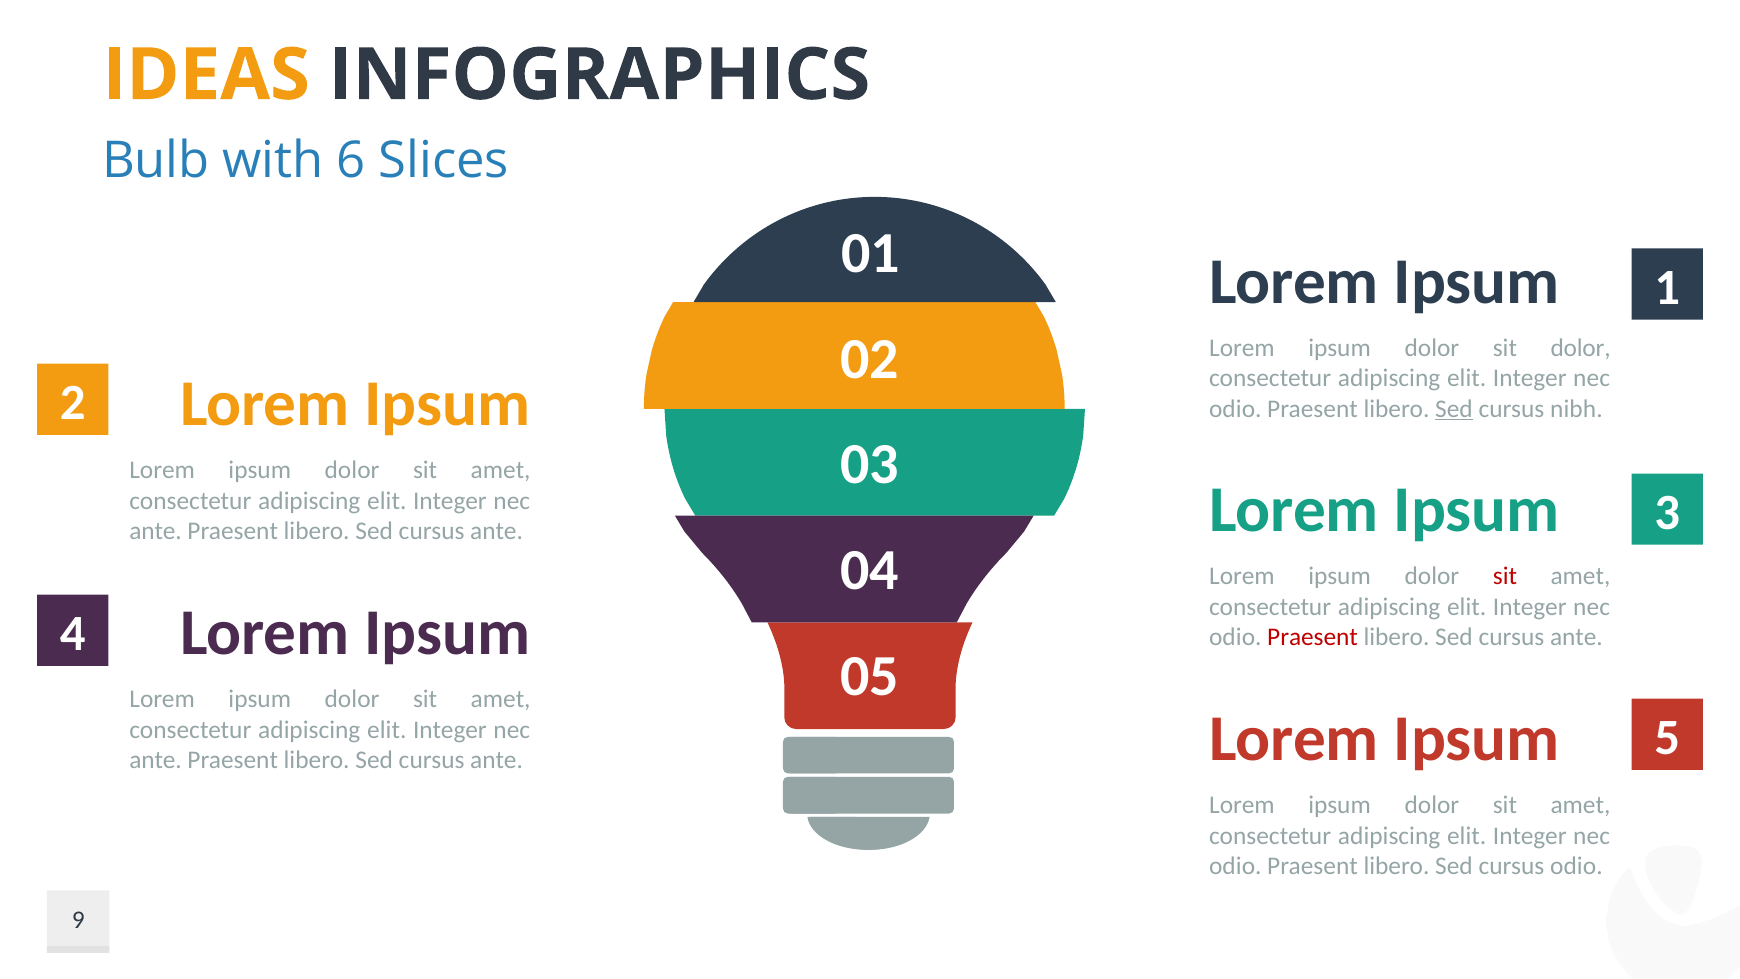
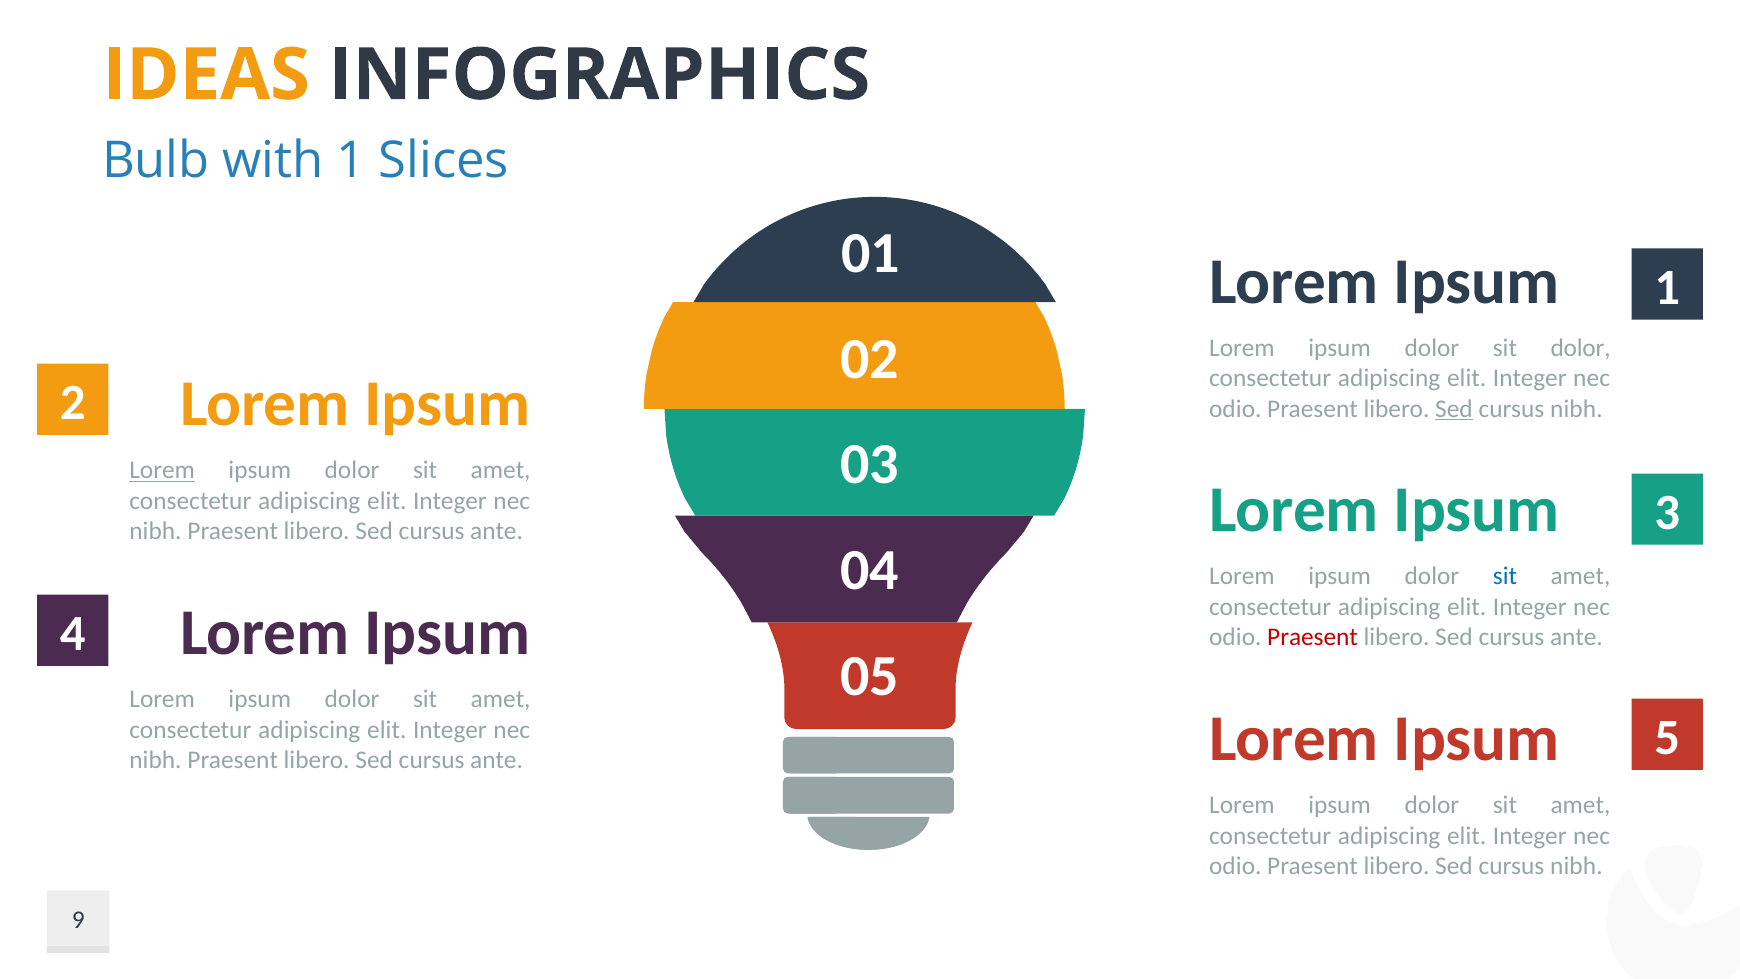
with 6: 6 -> 1
Lorem at (162, 470) underline: none -> present
ante at (156, 531): ante -> nibh
sit at (1505, 576) colour: red -> blue
ante at (156, 760): ante -> nibh
odio at (1576, 866): odio -> nibh
